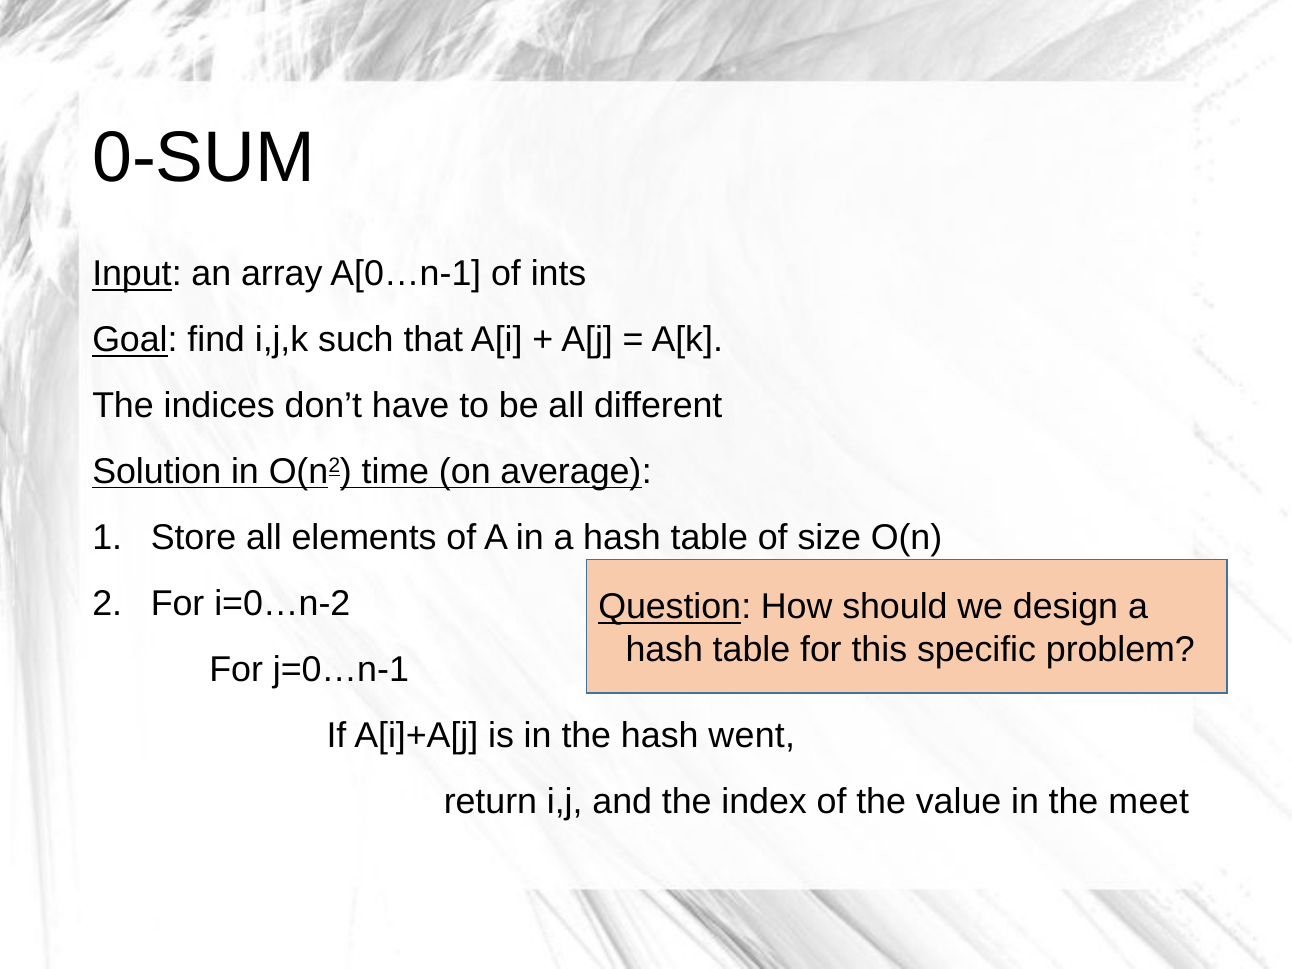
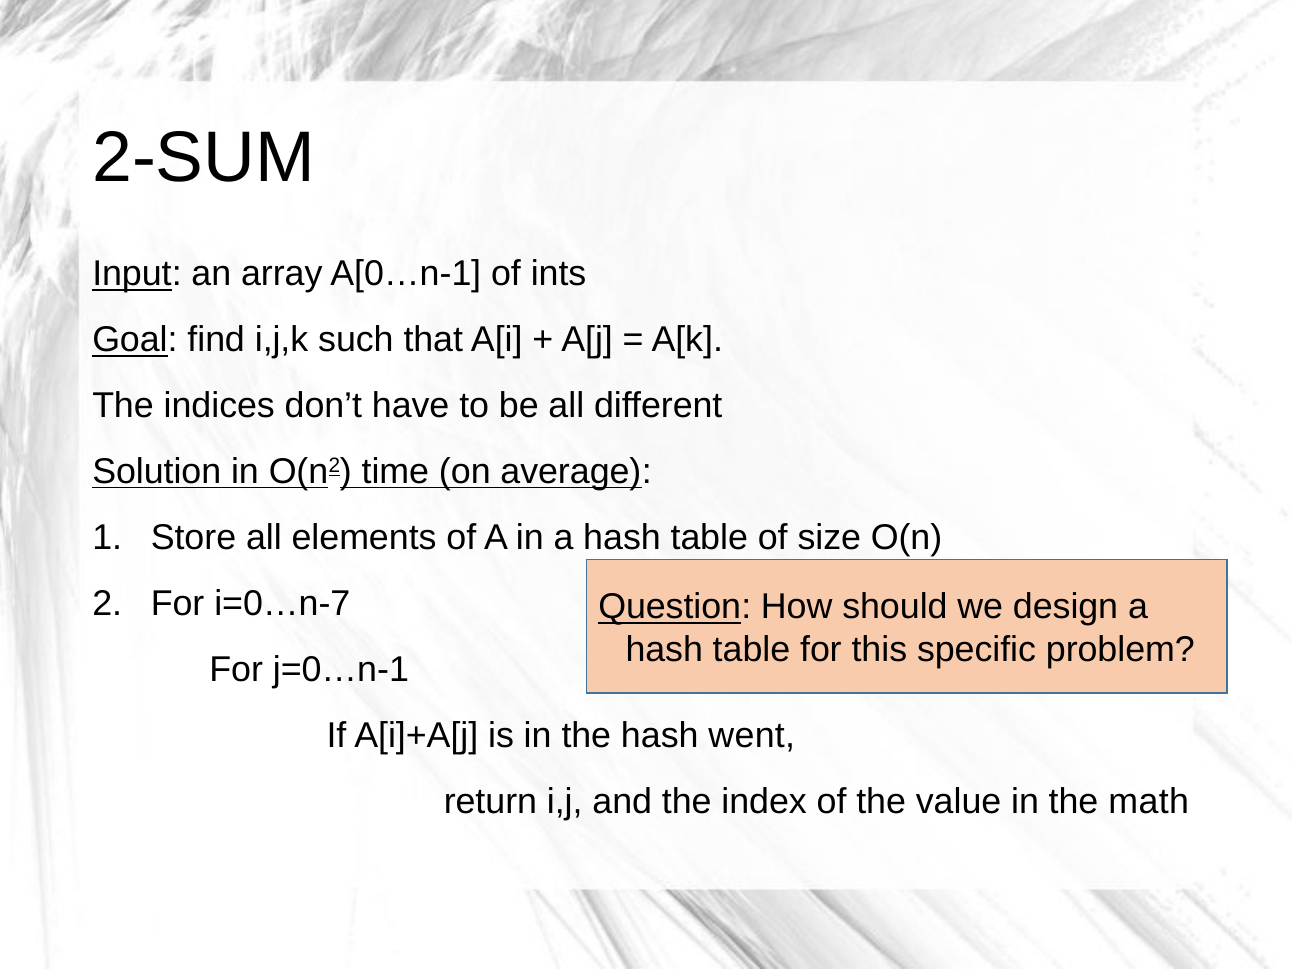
0-SUM: 0-SUM -> 2-SUM
i=0…n-2: i=0…n-2 -> i=0…n-7
meet: meet -> math
